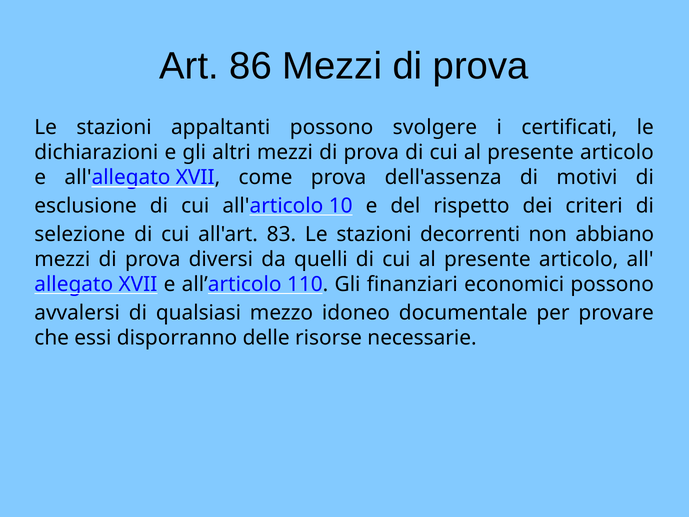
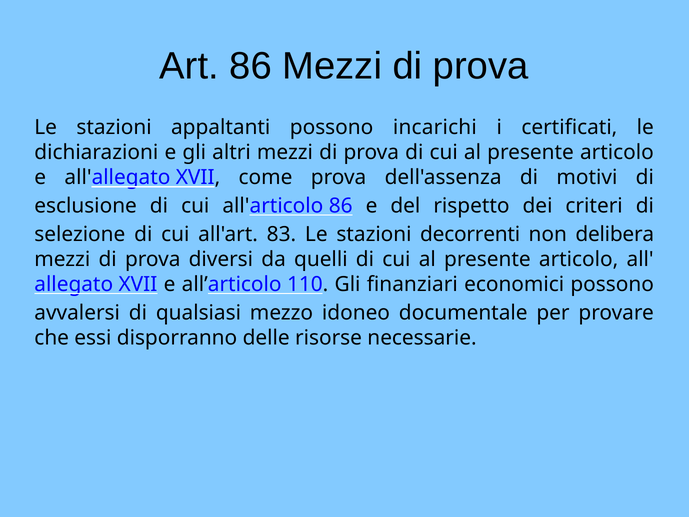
svolgere: svolgere -> incarichi
all'articolo 10: 10 -> 86
abbiano: abbiano -> delibera
